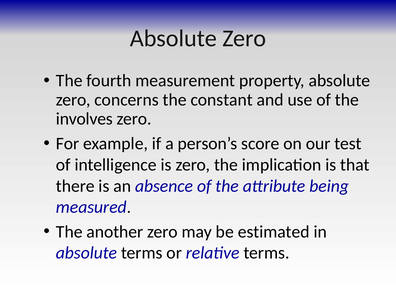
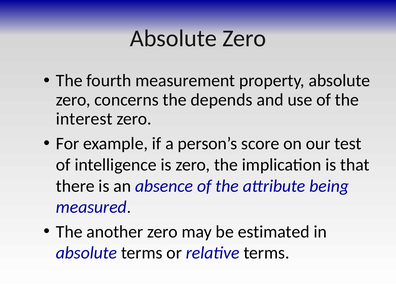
constant: constant -> depends
involves: involves -> interest
